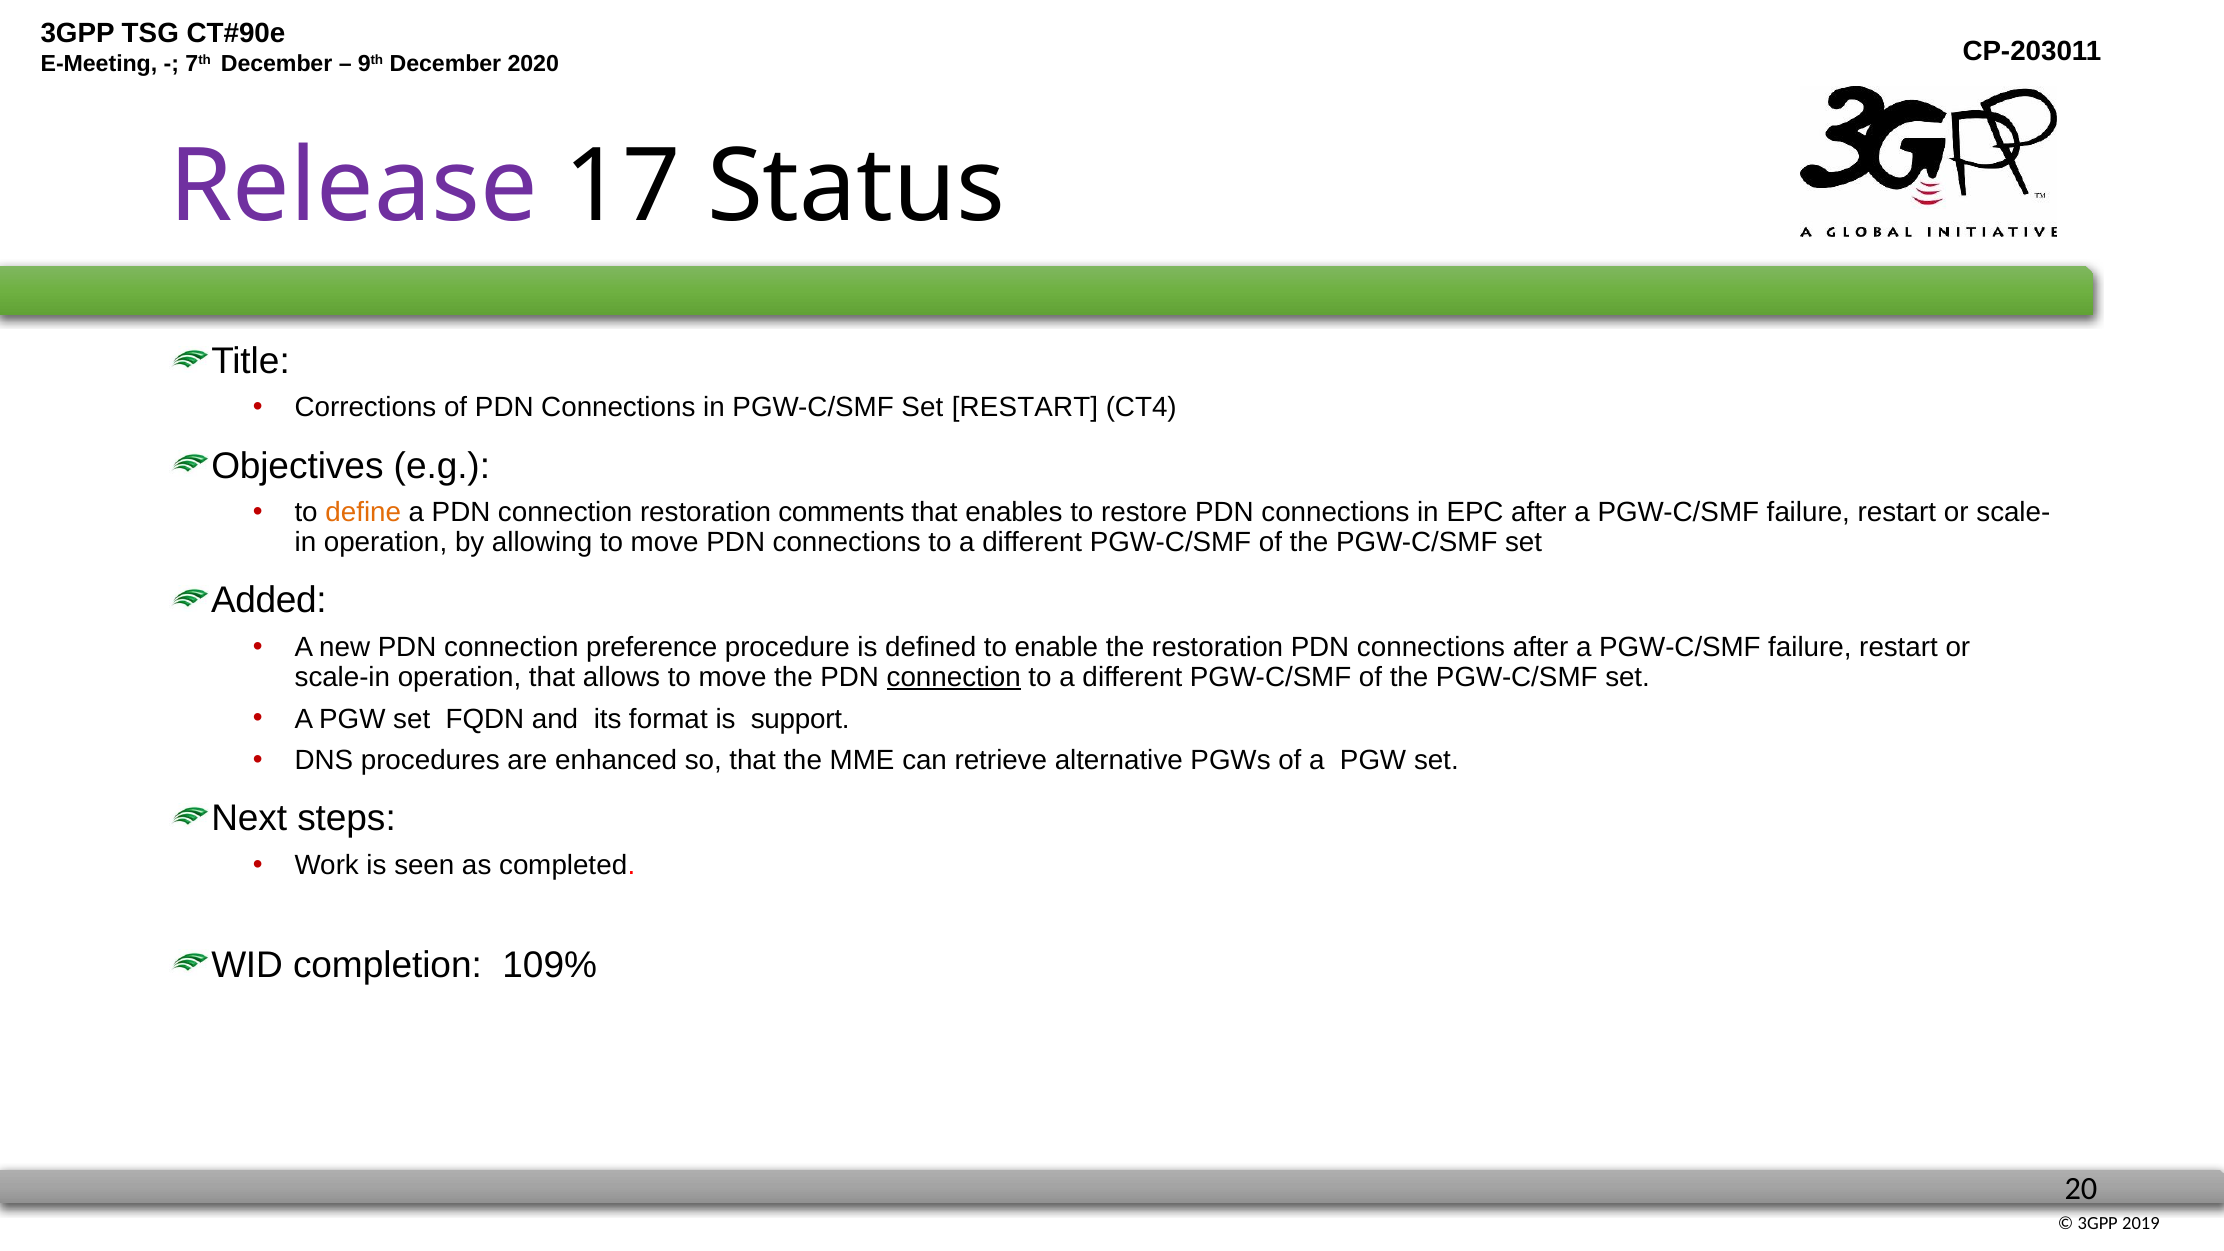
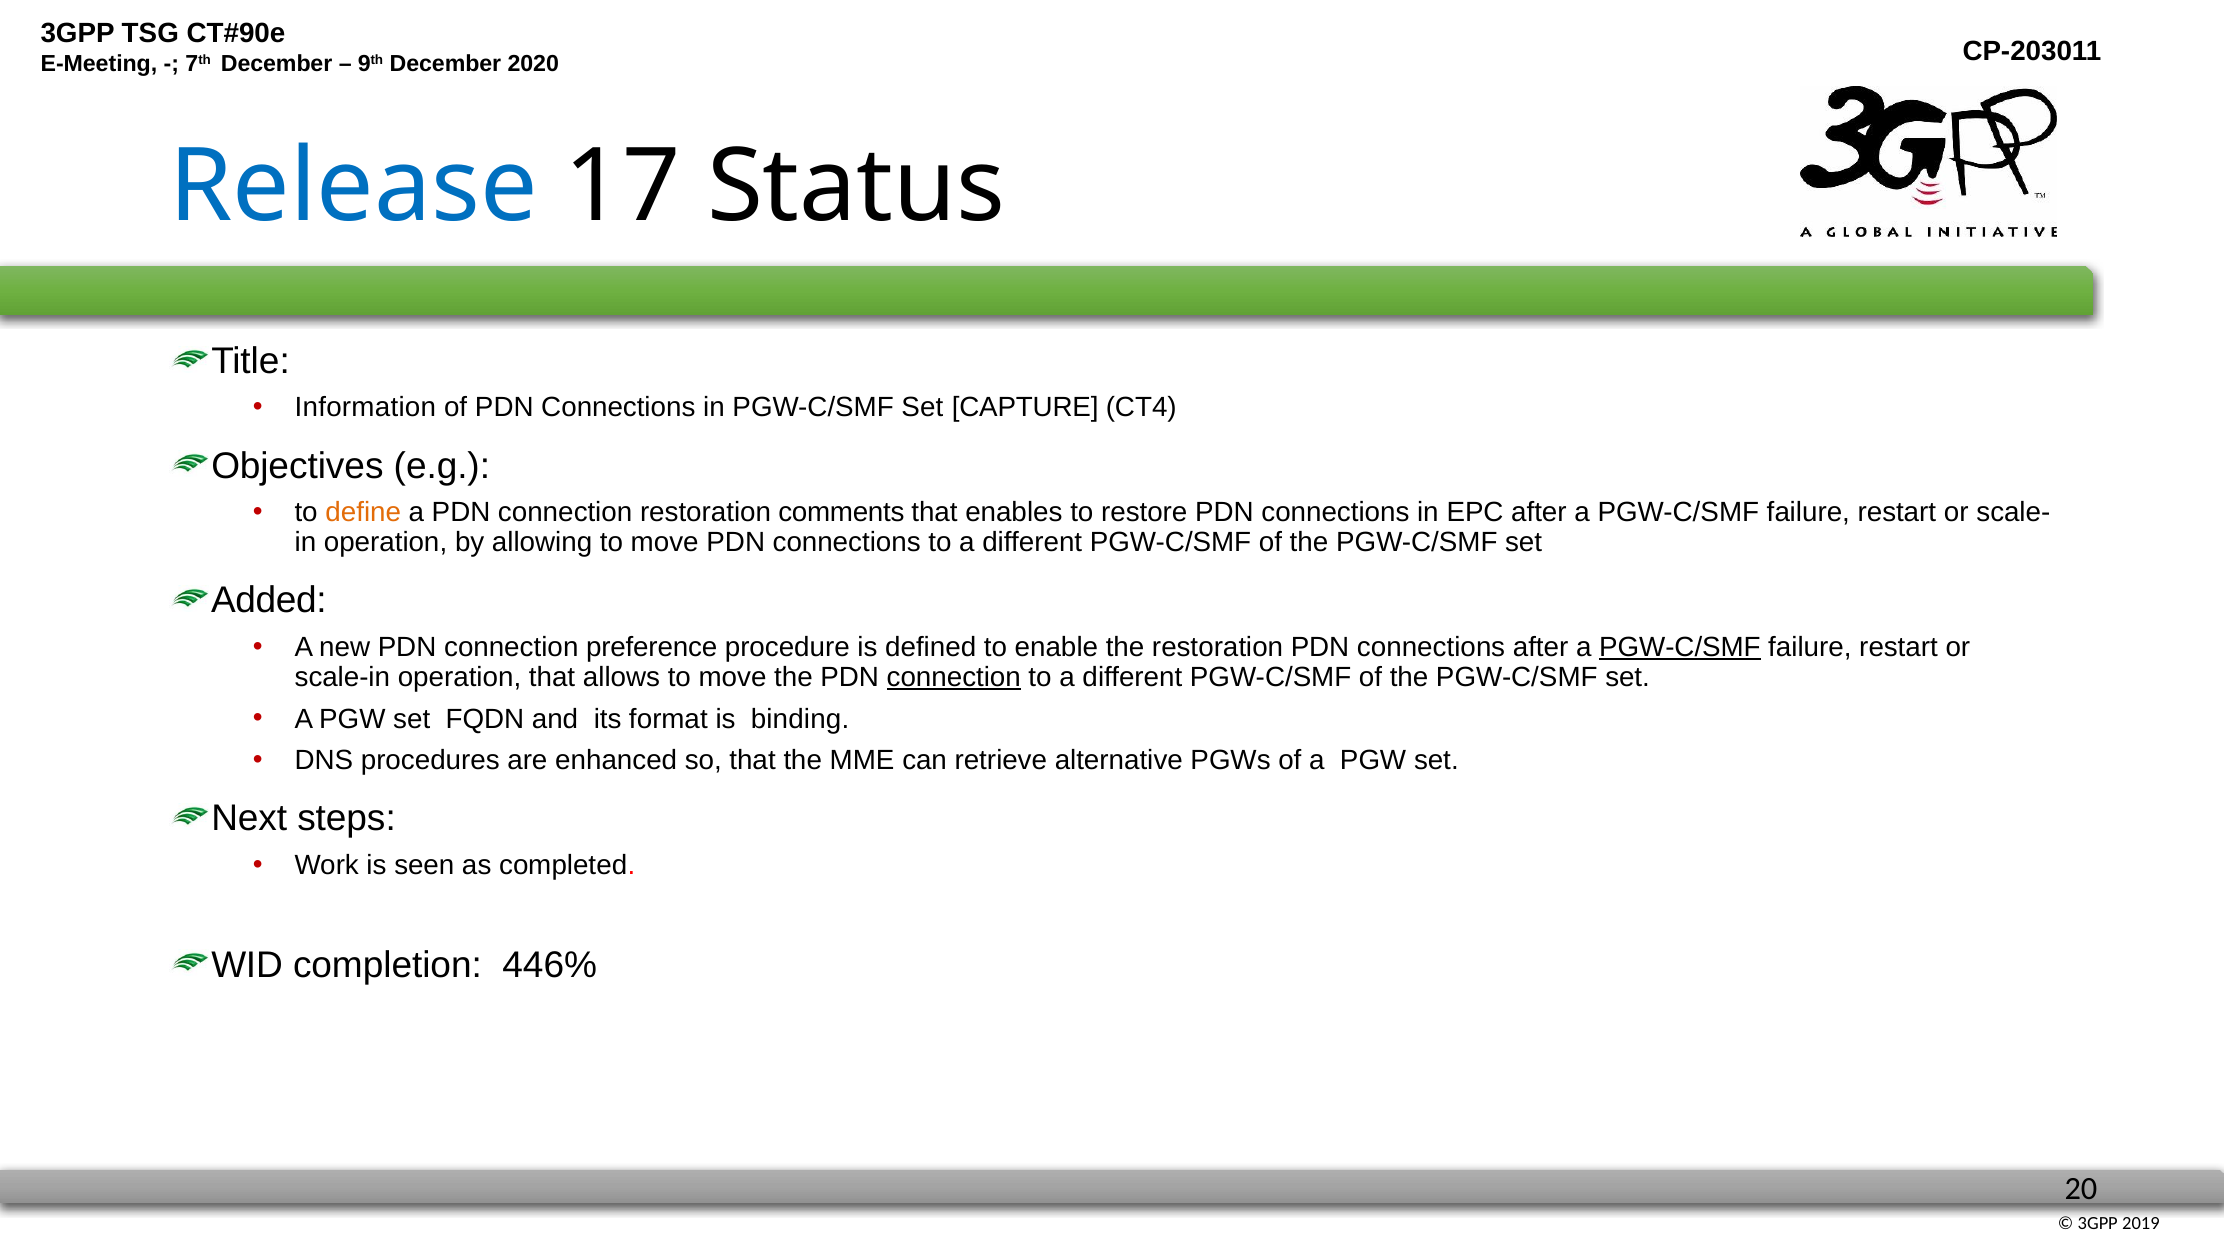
Release colour: purple -> blue
Corrections: Corrections -> Information
Set RESTART: RESTART -> CAPTURE
PGW-C/SMF at (1680, 647) underline: none -> present
support: support -> binding
109%: 109% -> 446%
